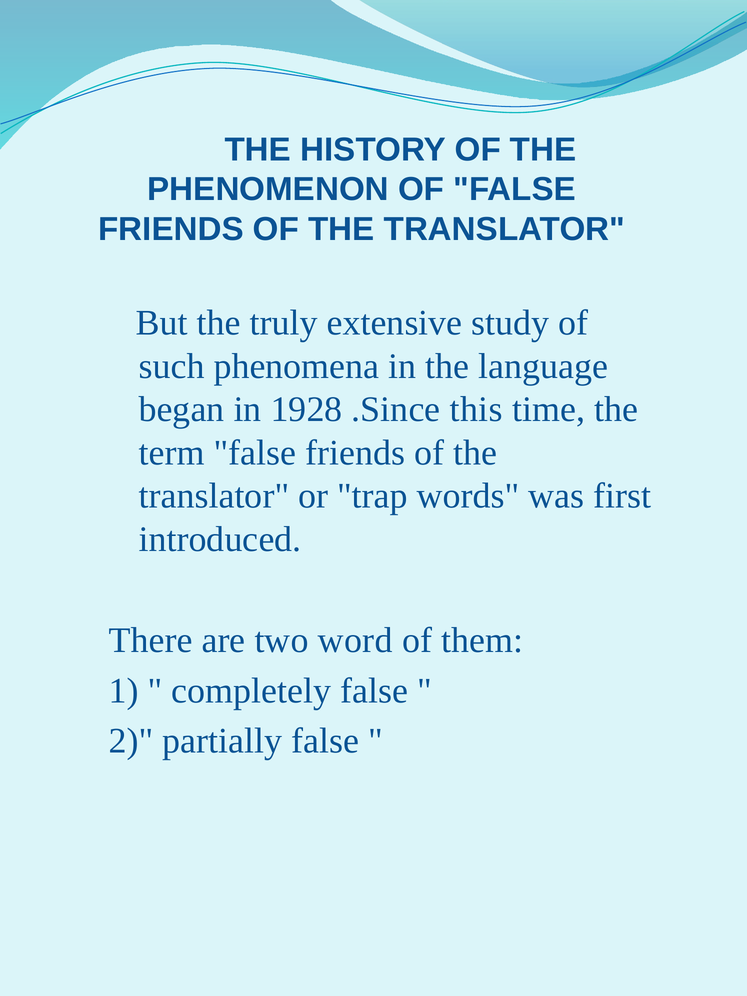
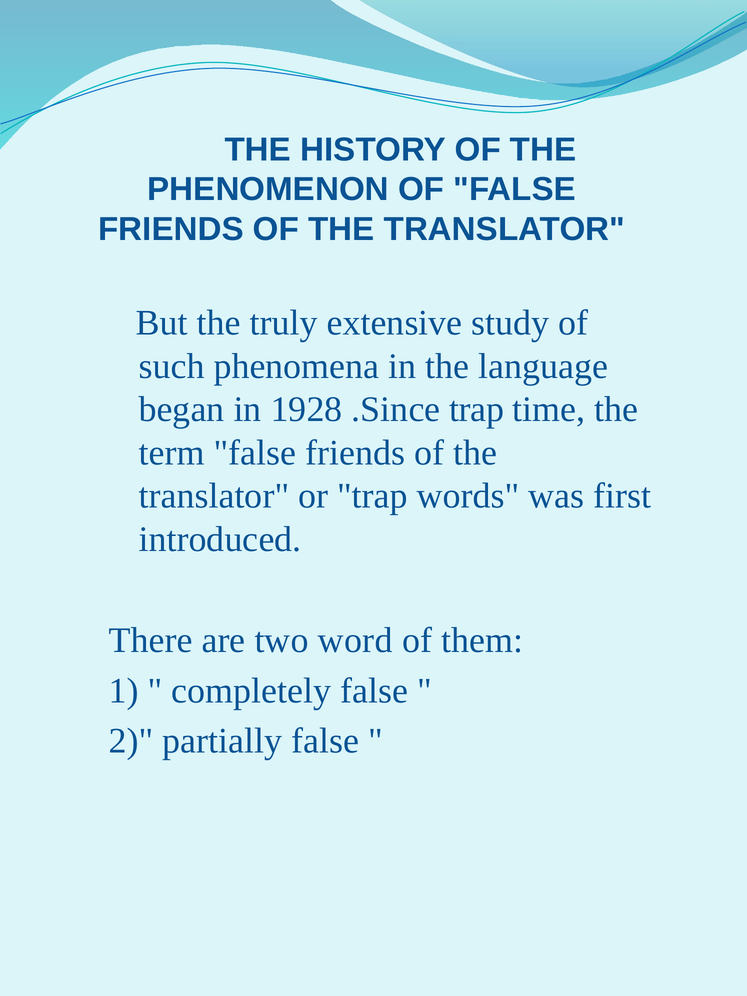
.Since this: this -> trap
